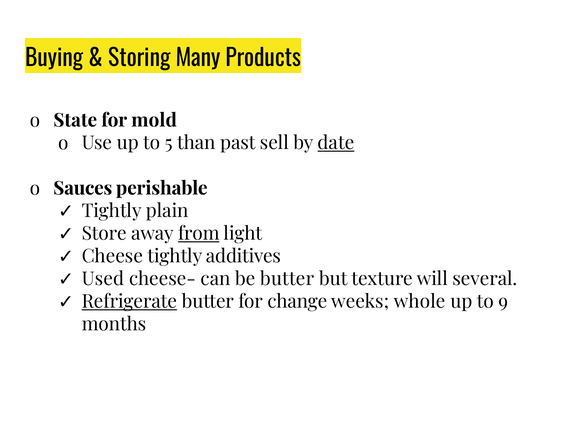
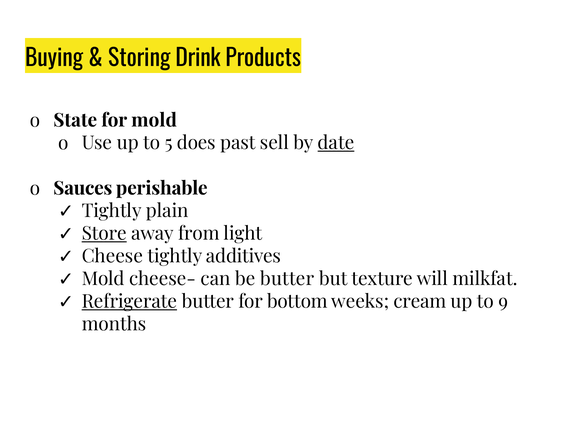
Many: Many -> Drink
than: than -> does
Store underline: none -> present
from underline: present -> none
Used at (103, 279): Used -> Mold
several: several -> milkfat
change: change -> bottom
whole: whole -> cream
